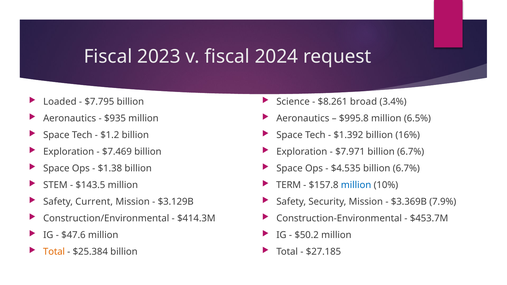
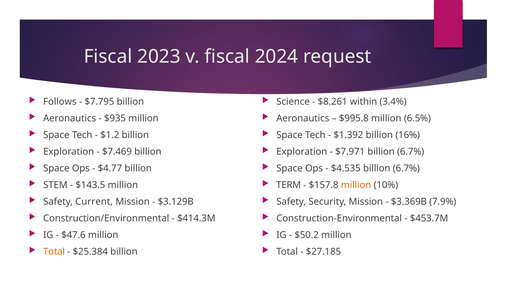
Loaded: Loaded -> Follows
broad: broad -> within
$1.38: $1.38 -> $4.77
million at (356, 185) colour: blue -> orange
